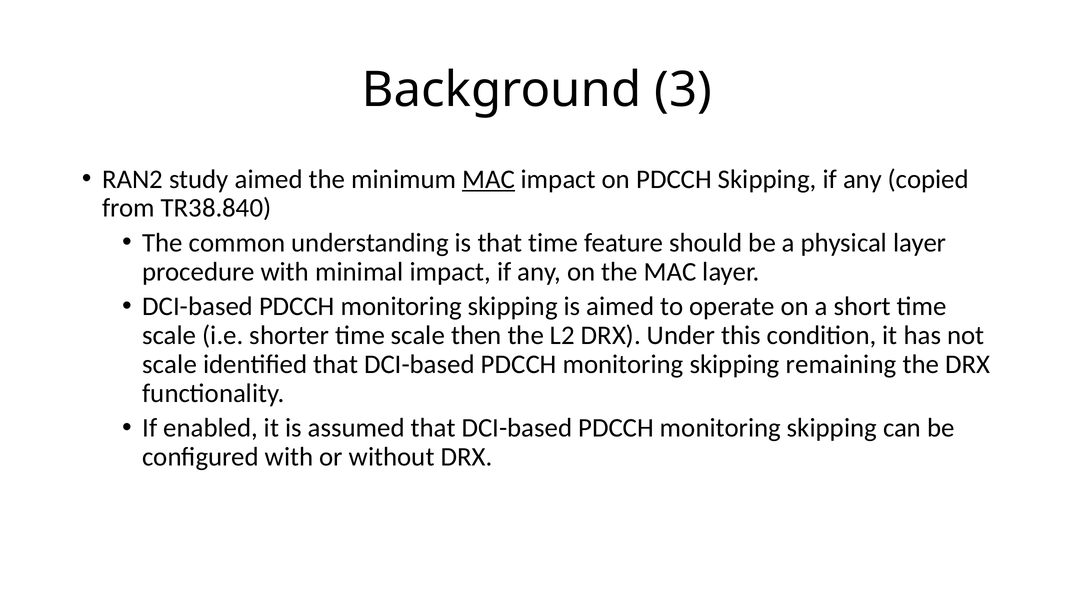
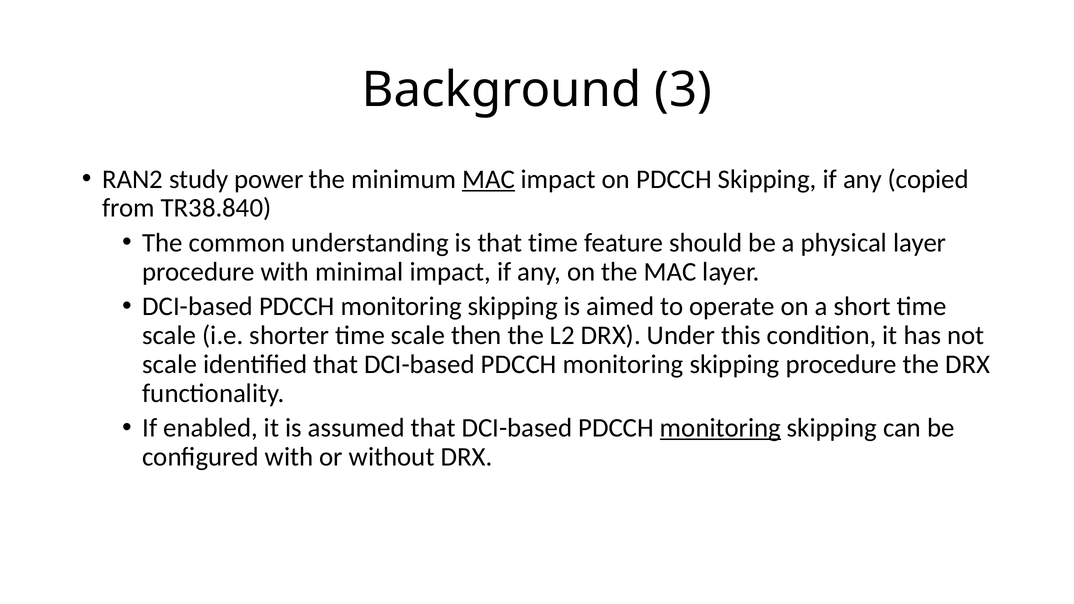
study aimed: aimed -> power
skipping remaining: remaining -> procedure
monitoring at (720, 428) underline: none -> present
